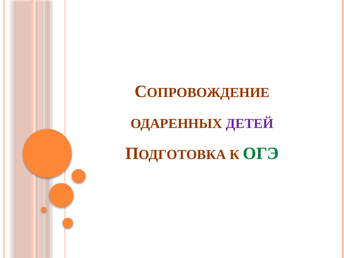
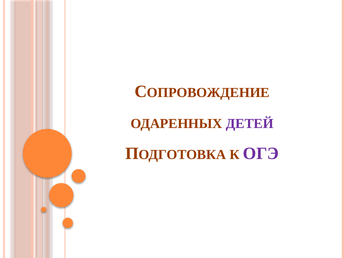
ОГЭ colour: green -> purple
